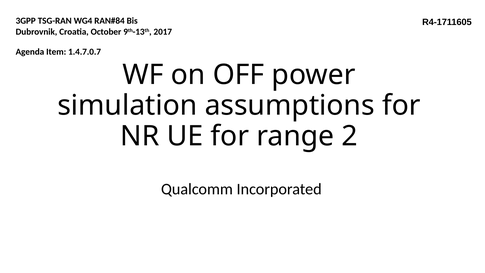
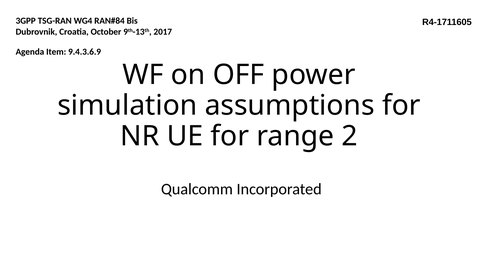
1.4.7.0.7: 1.4.7.0.7 -> 9.4.3.6.9
